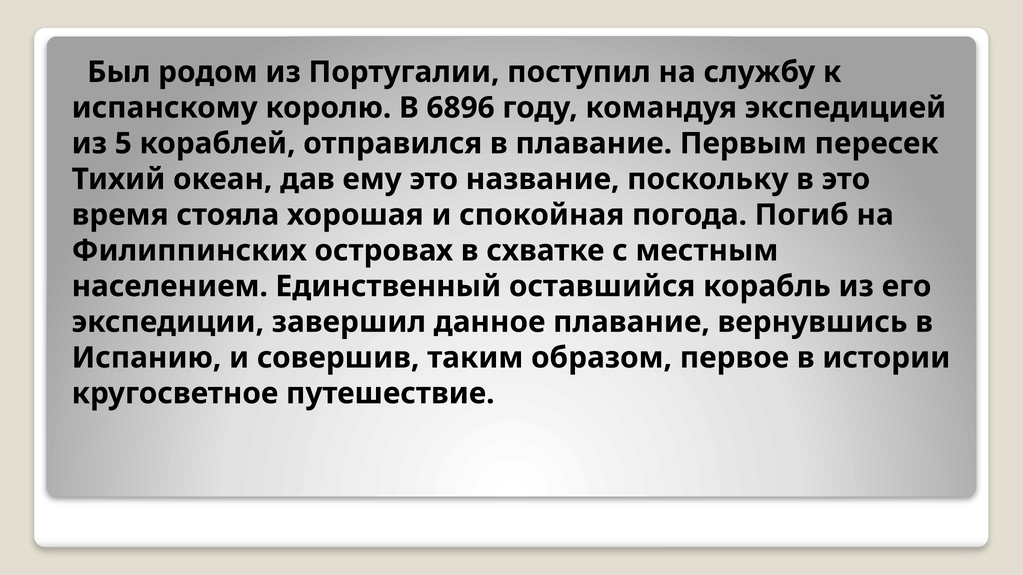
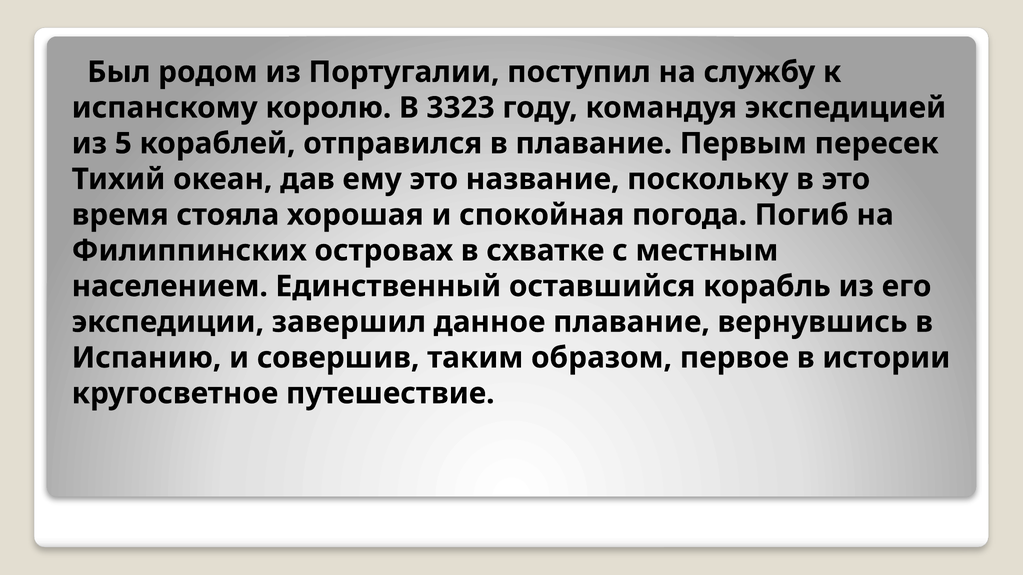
6896: 6896 -> 3323
